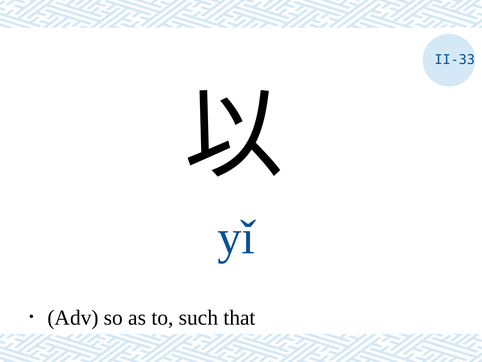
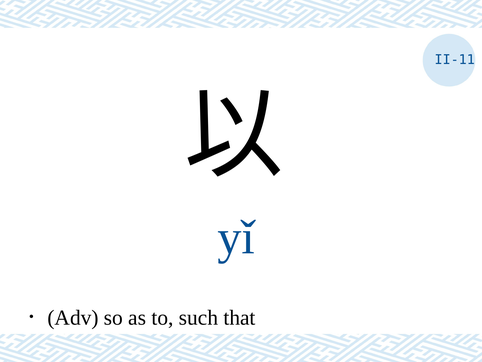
II-33: II-33 -> II-11
